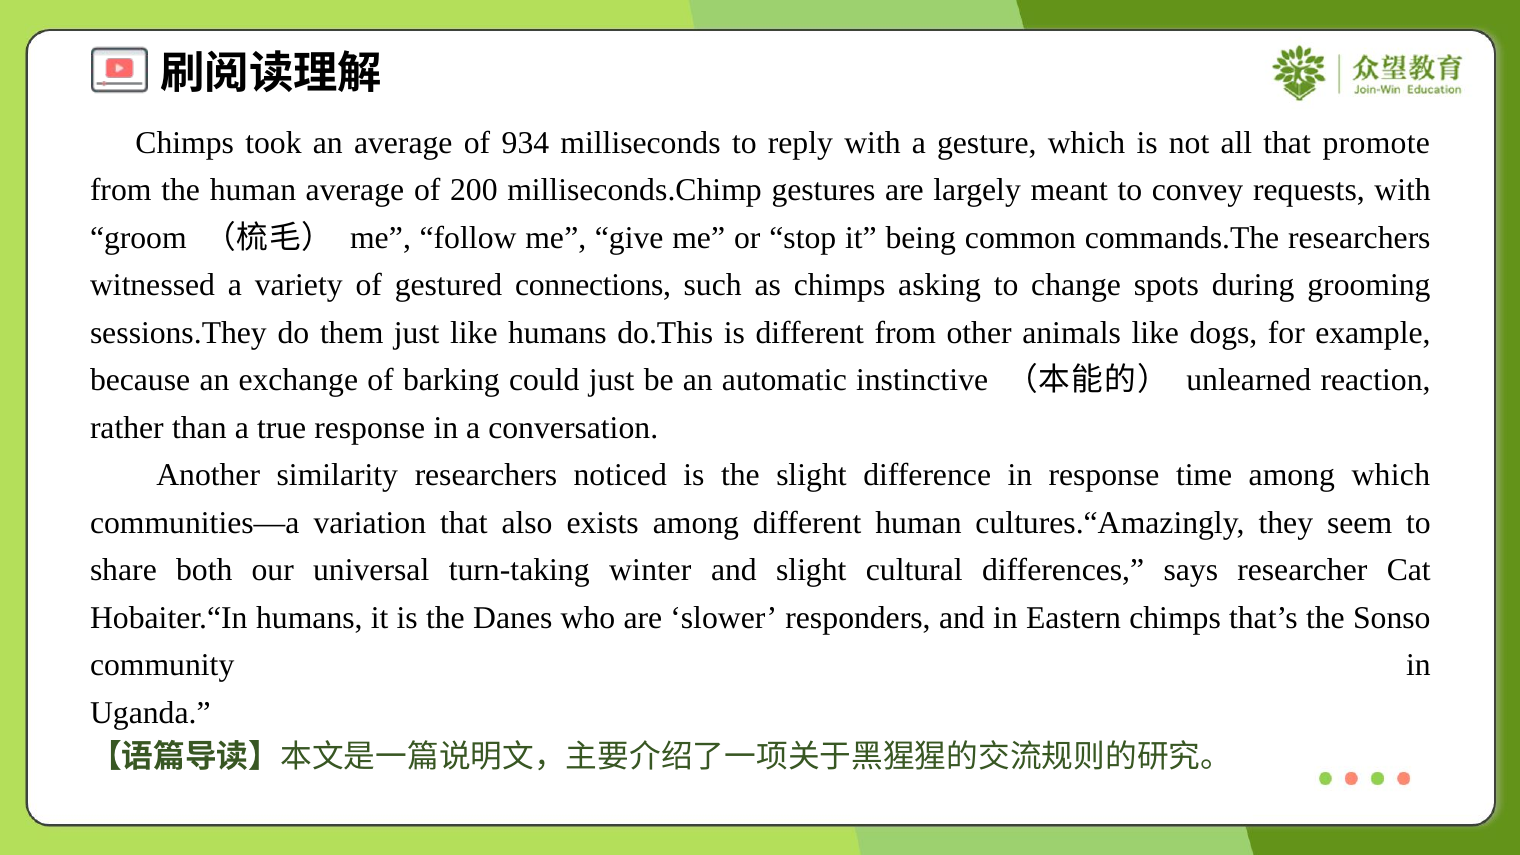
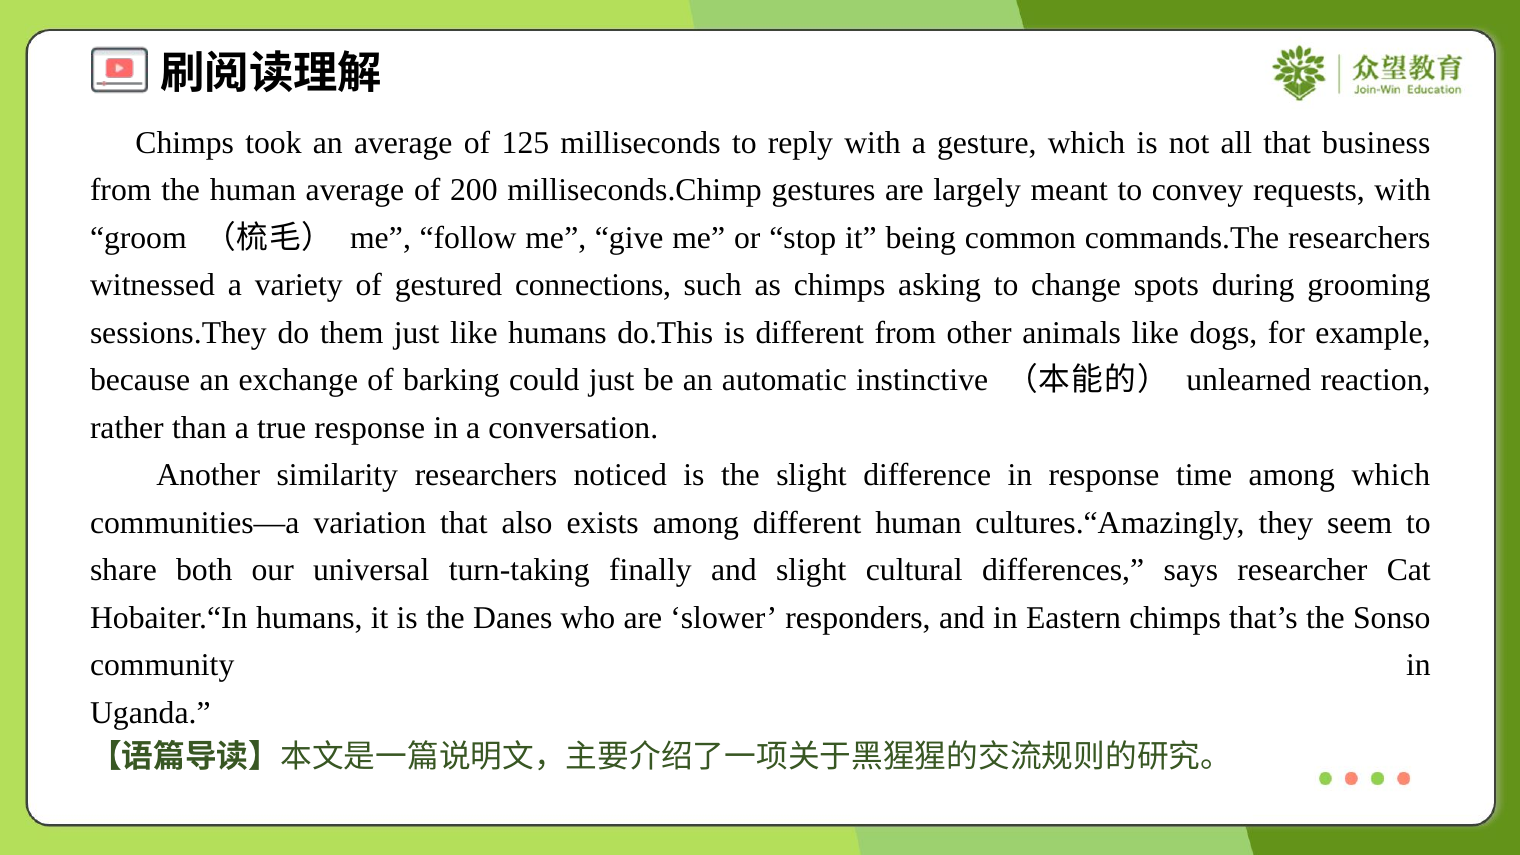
934: 934 -> 125
promote: promote -> business
winter: winter -> finally
